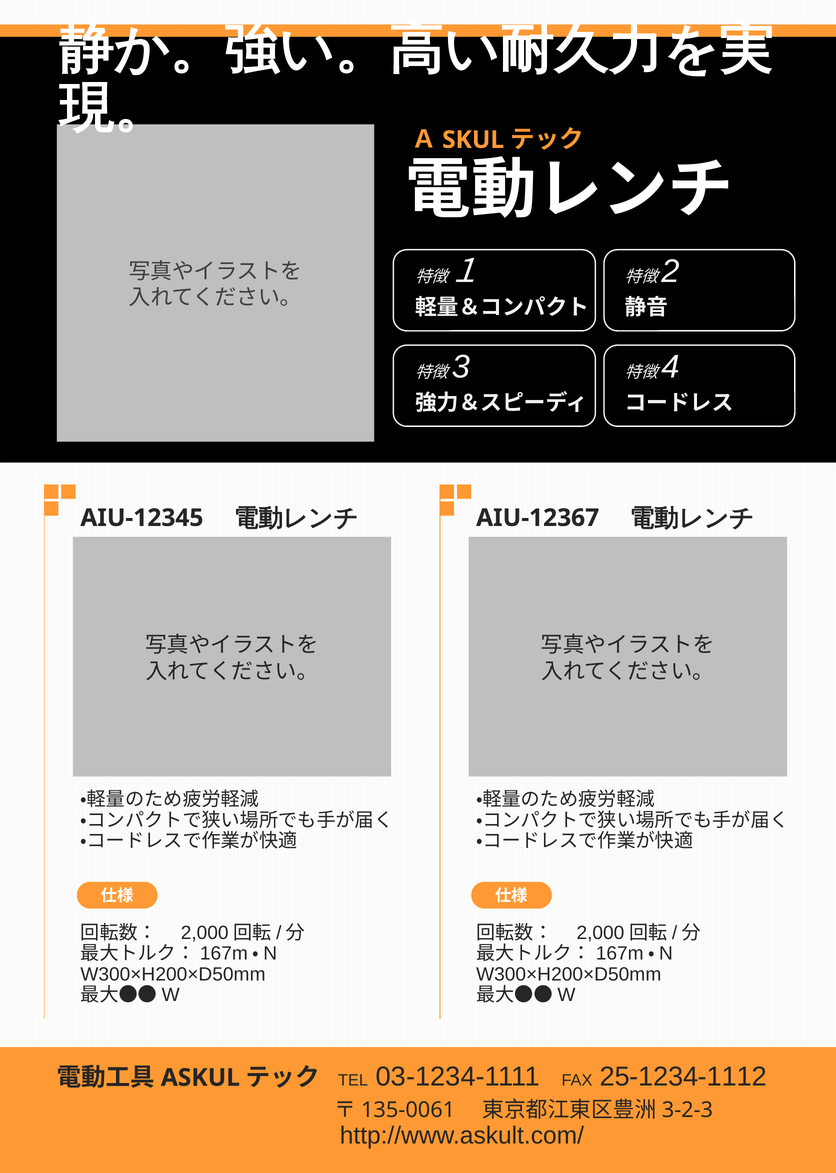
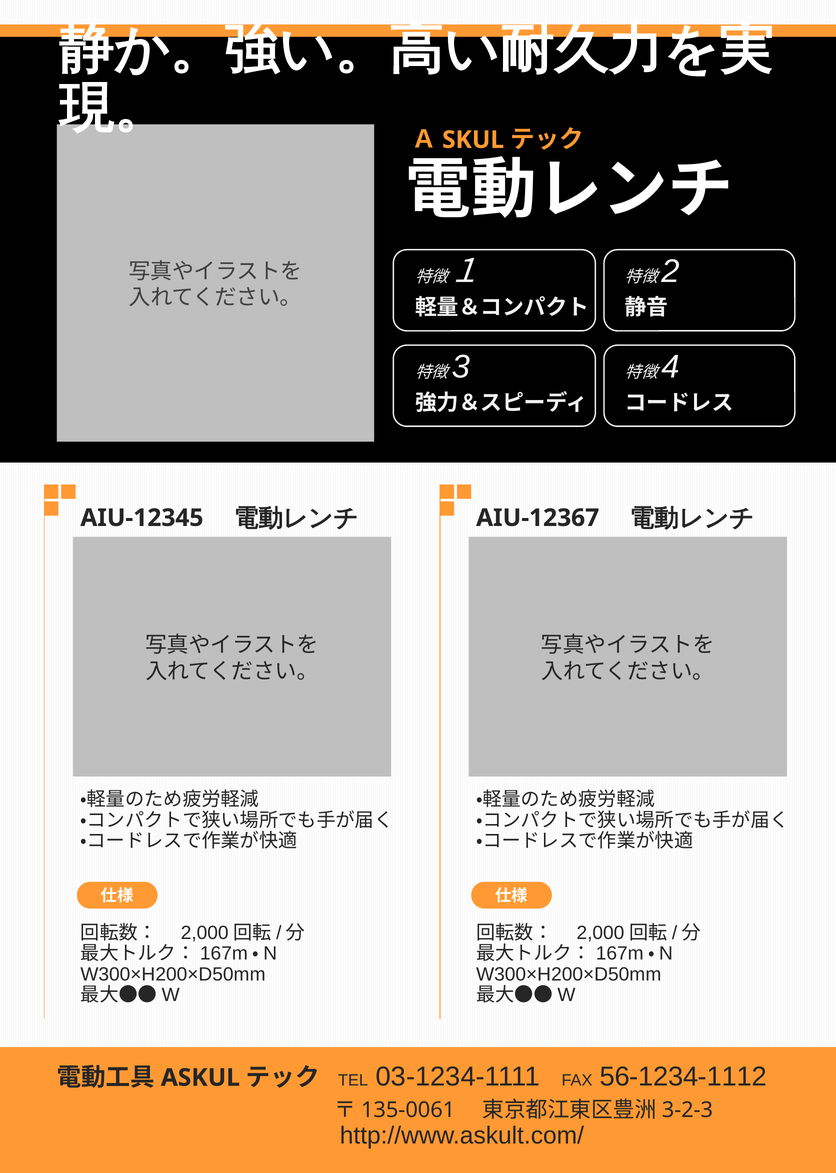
25-1234-1112: 25-1234-1112 -> 56-1234-1112
